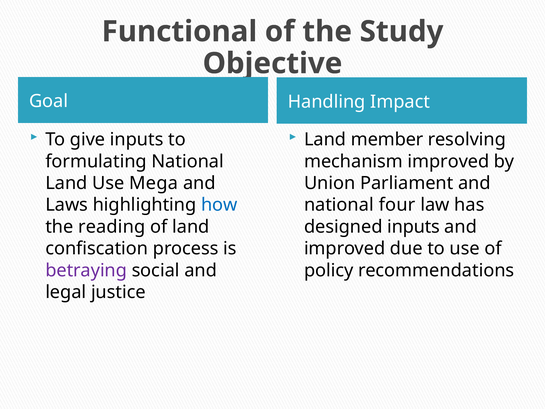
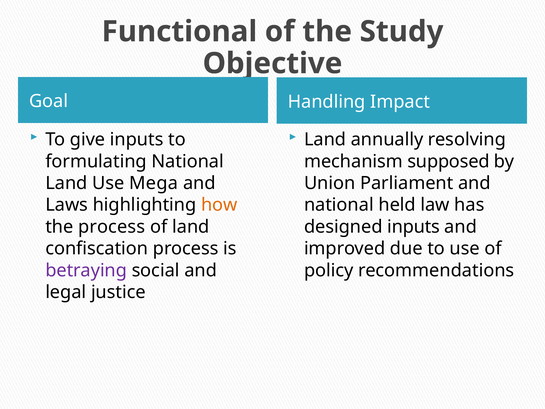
member: member -> annually
mechanism improved: improved -> supposed
how colour: blue -> orange
four: four -> held
the reading: reading -> process
